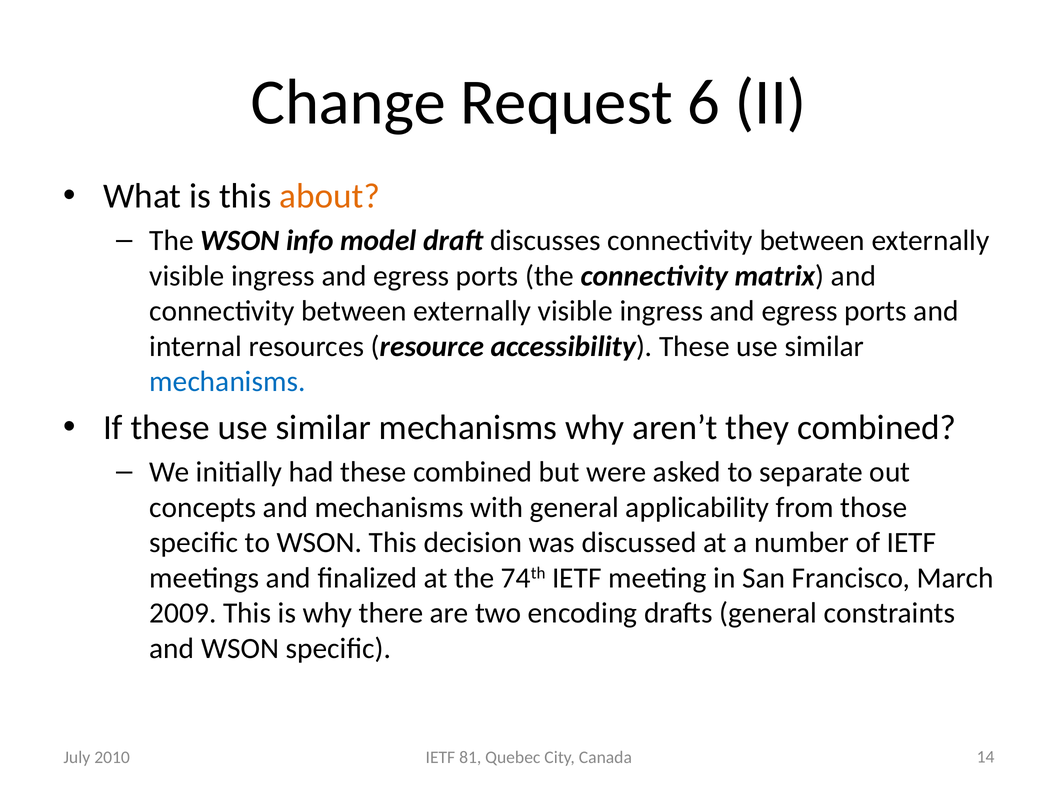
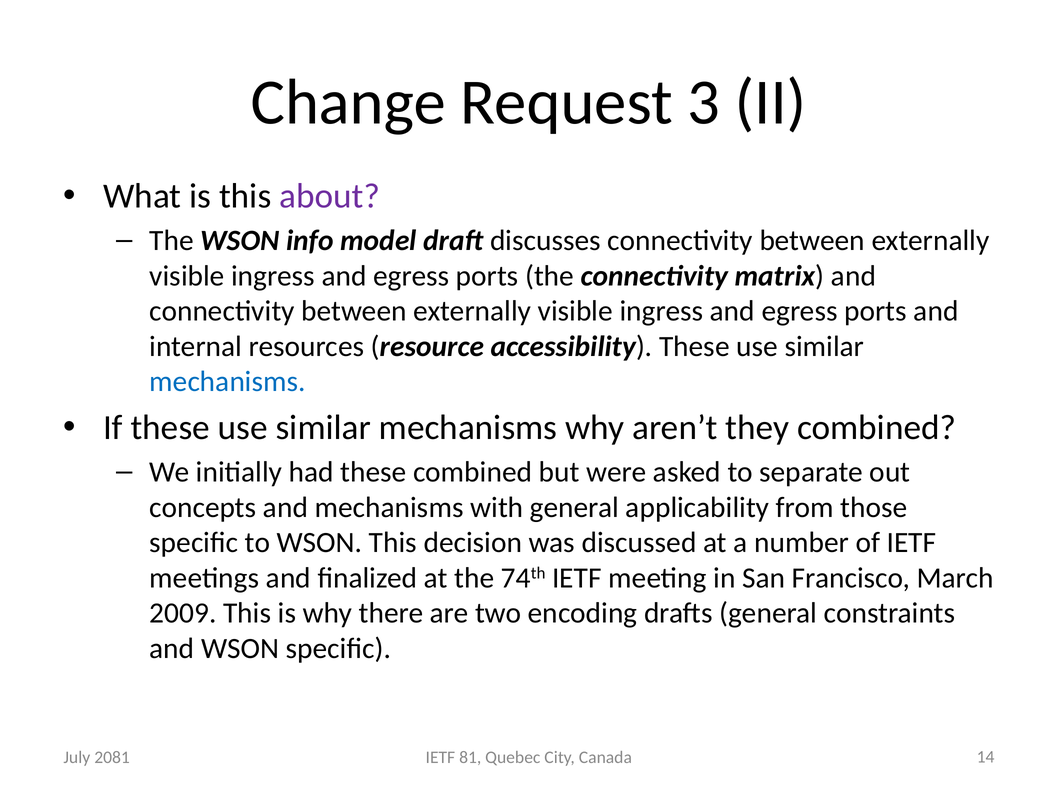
6: 6 -> 3
about colour: orange -> purple
2010: 2010 -> 2081
